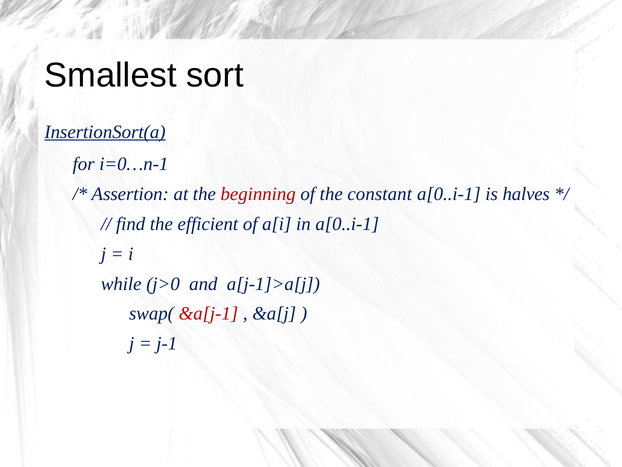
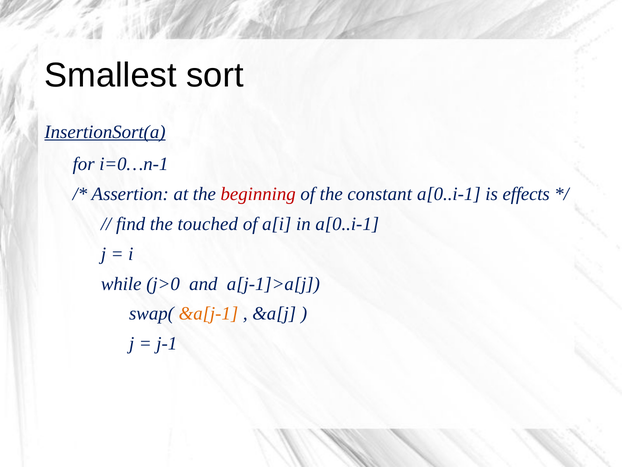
halves: halves -> effects
efficient: efficient -> touched
&a[j-1 colour: red -> orange
